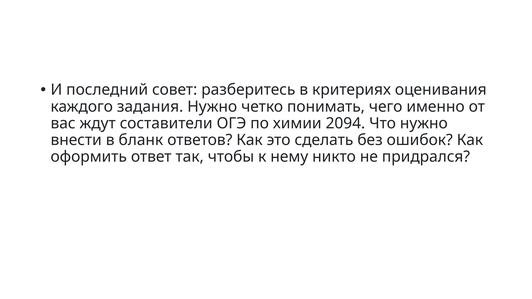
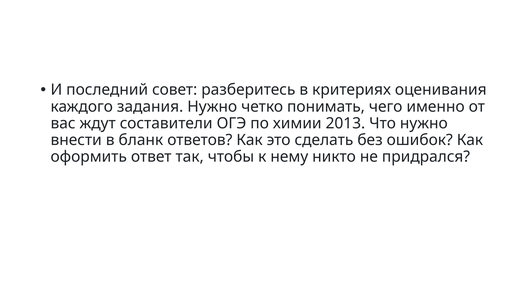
2094: 2094 -> 2013
